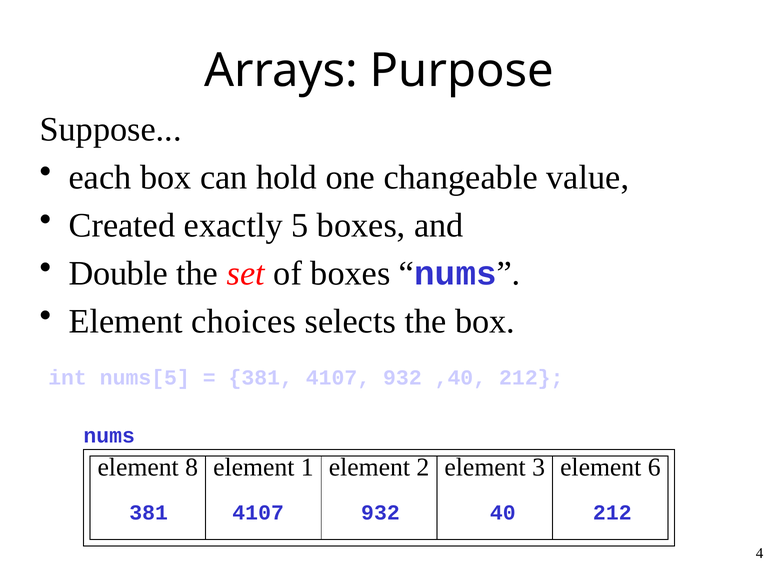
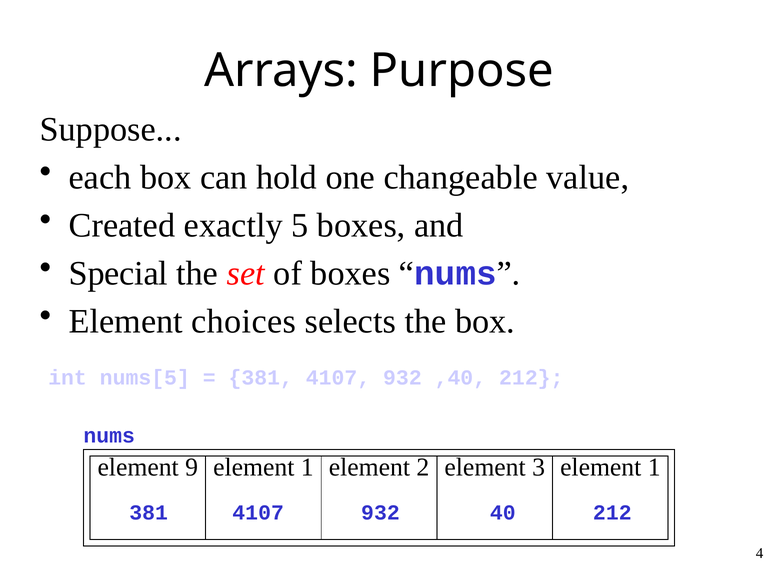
Double: Double -> Special
8: 8 -> 9
3 element 6: 6 -> 1
